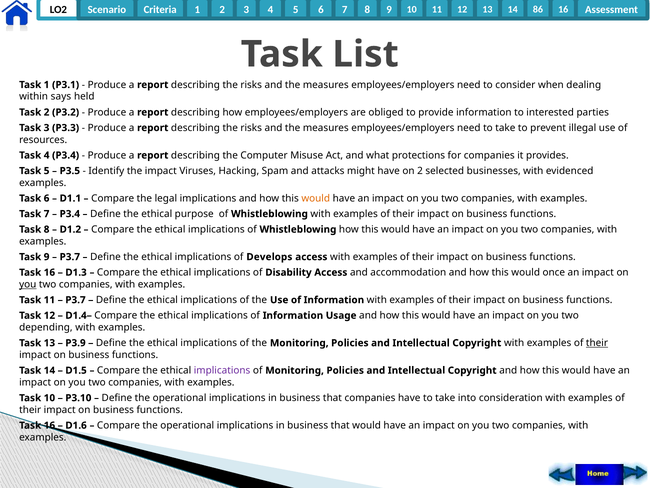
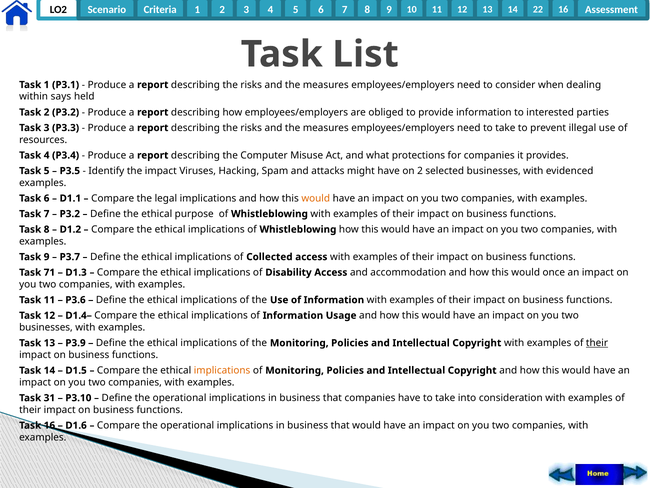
86: 86 -> 22
P3.4 at (70, 214): P3.4 -> P3.2
Develops: Develops -> Collected
16 at (49, 272): 16 -> 71
you at (28, 284) underline: present -> none
P3.7 at (76, 300): P3.7 -> P3.6
depending at (46, 327): depending -> businesses
implications at (222, 370) colour: purple -> orange
Task 10: 10 -> 31
